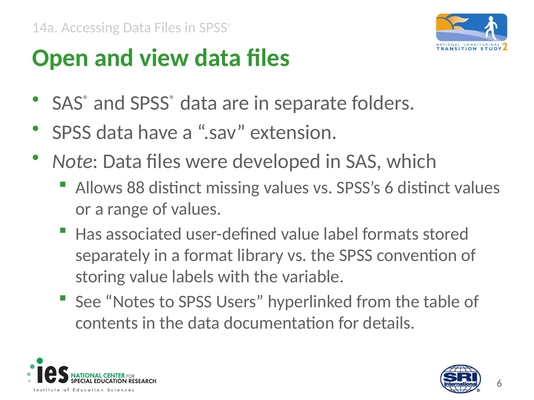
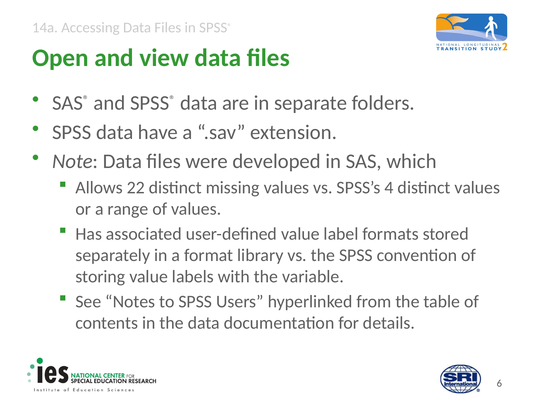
88: 88 -> 22
SPSS’s 6: 6 -> 4
